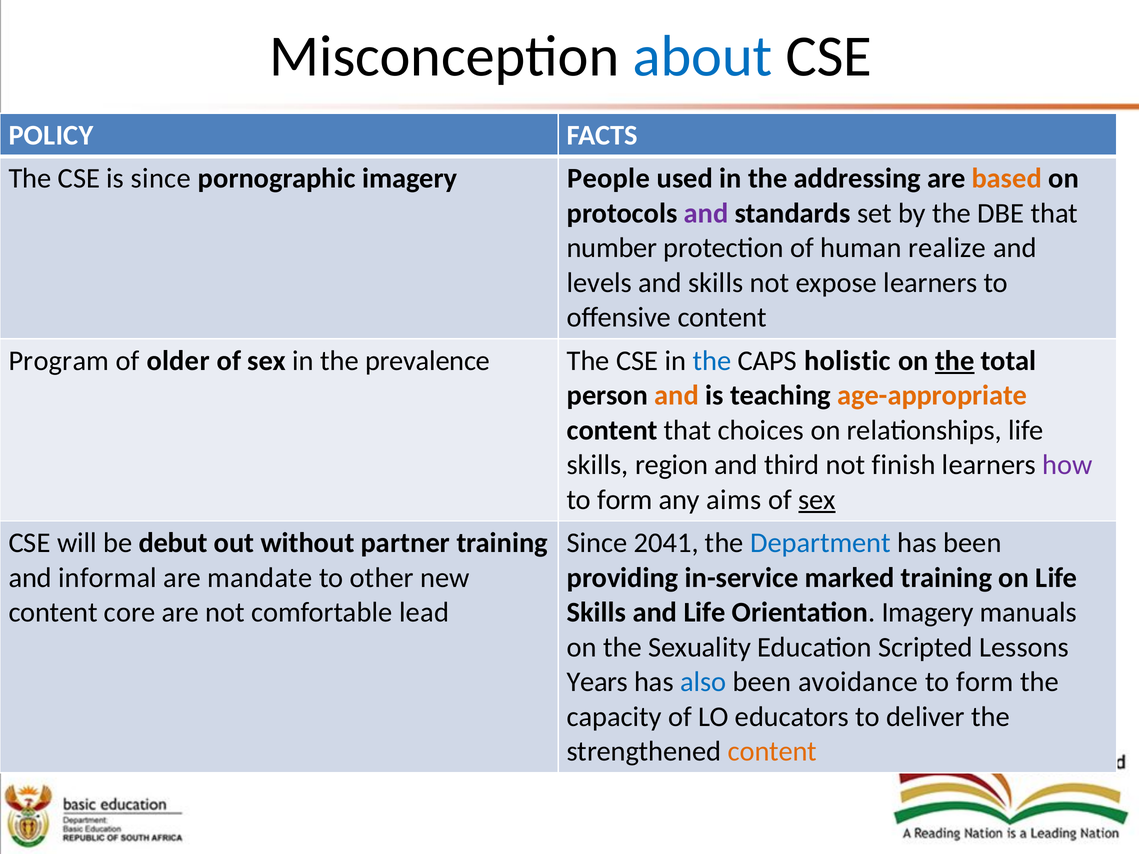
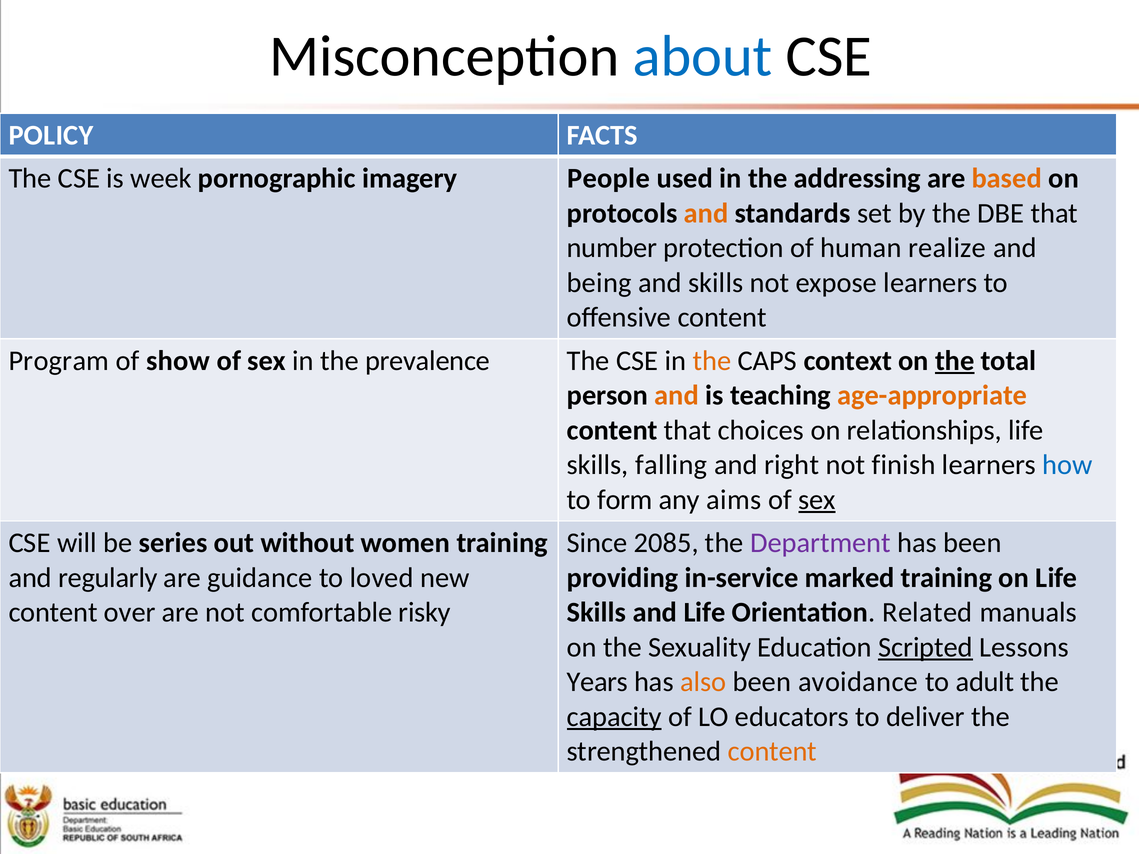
is since: since -> week
and at (706, 213) colour: purple -> orange
levels: levels -> being
older: older -> show
the at (712, 361) colour: blue -> orange
holistic: holistic -> context
region: region -> falling
third: third -> right
how colour: purple -> blue
debut: debut -> series
partner: partner -> women
2041: 2041 -> 2085
Department colour: blue -> purple
informal: informal -> regularly
mandate: mandate -> guidance
other: other -> loved
core: core -> over
lead: lead -> risky
Orientation Imagery: Imagery -> Related
Scripted underline: none -> present
also colour: blue -> orange
form at (985, 682): form -> adult
capacity underline: none -> present
